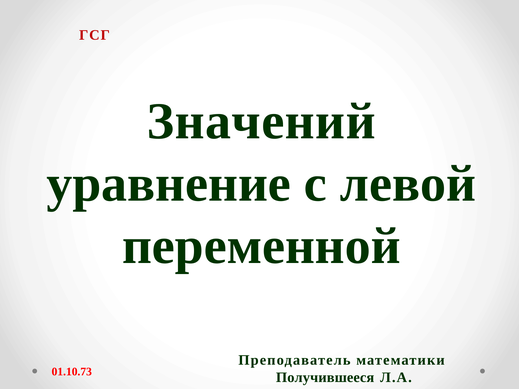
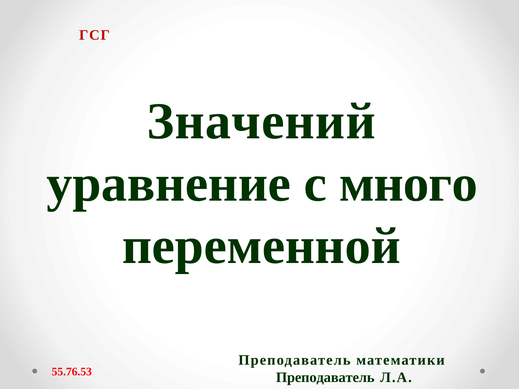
левой: левой -> много
01.10.73: 01.10.73 -> 55.76.53
Получившееся at (325, 378): Получившееся -> Преподаватель
